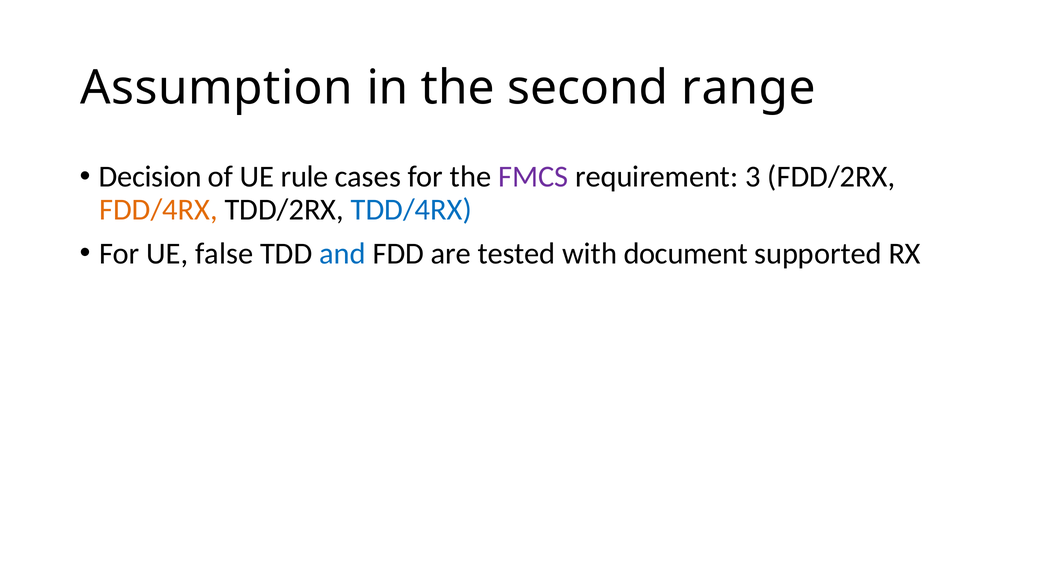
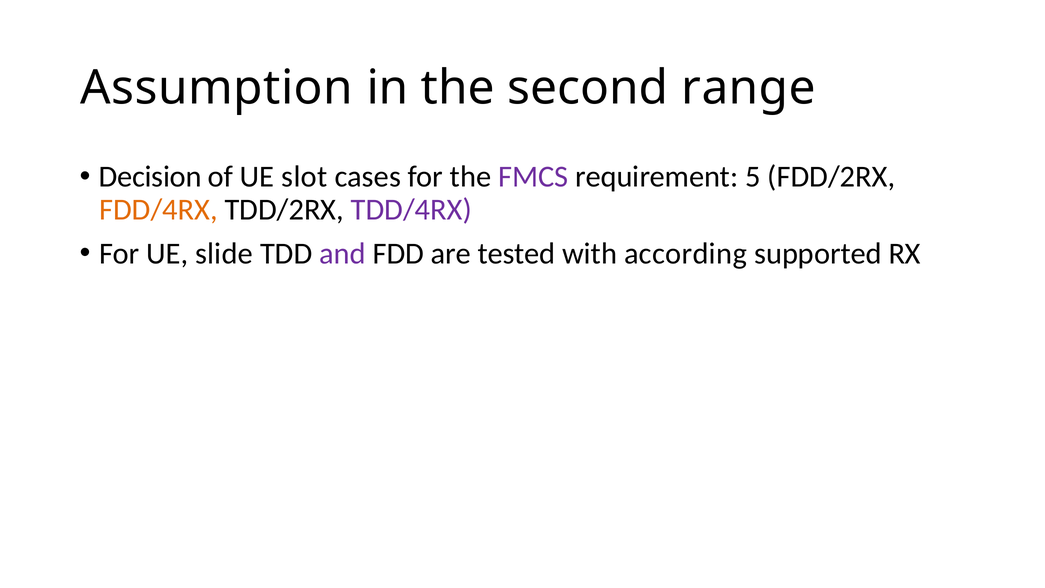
rule: rule -> slot
3: 3 -> 5
TDD/4RX colour: blue -> purple
false: false -> slide
and colour: blue -> purple
document: document -> according
